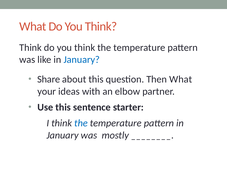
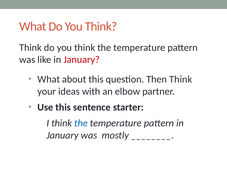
January at (82, 60) colour: blue -> red
Share at (49, 79): Share -> What
Then What: What -> Think
